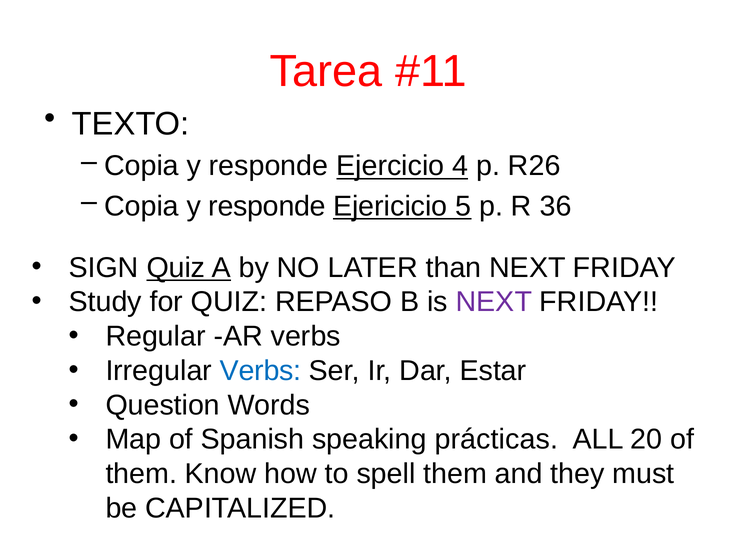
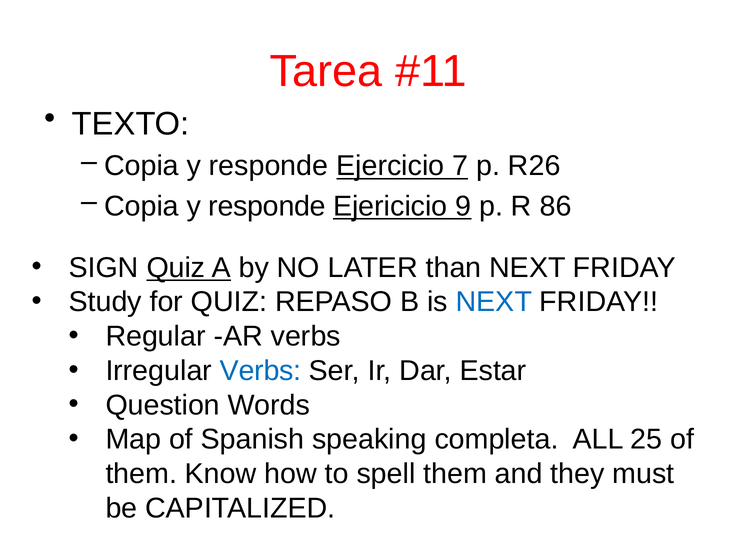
4: 4 -> 7
5: 5 -> 9
36: 36 -> 86
NEXT at (494, 302) colour: purple -> blue
prácticas: prácticas -> completa
20: 20 -> 25
